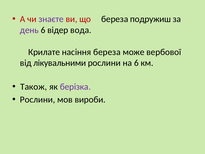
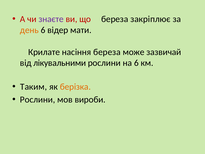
подружиш: подружиш -> закріплює
день colour: purple -> orange
вода: вода -> мати
вербової: вербової -> зазвичай
Також: Також -> Таким
берізка colour: purple -> orange
